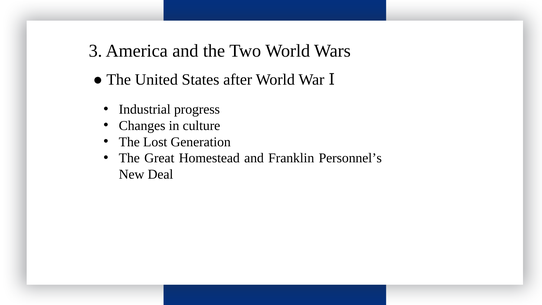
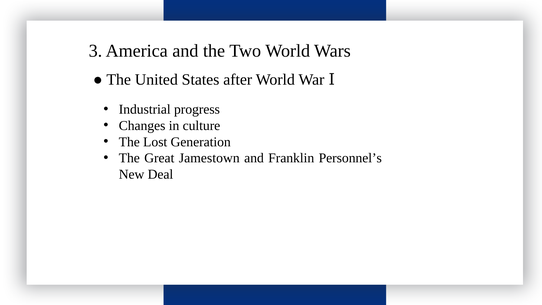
Homestead: Homestead -> Jamestown
